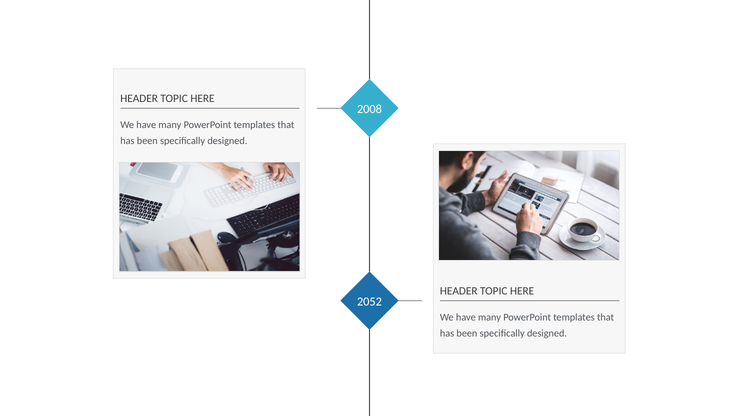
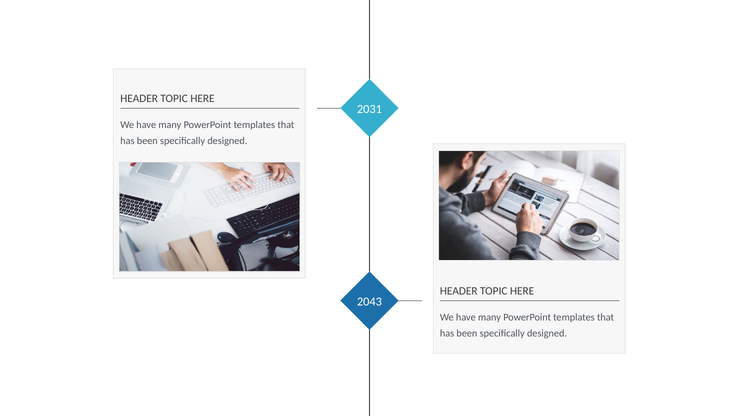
2008: 2008 -> 2031
2052: 2052 -> 2043
